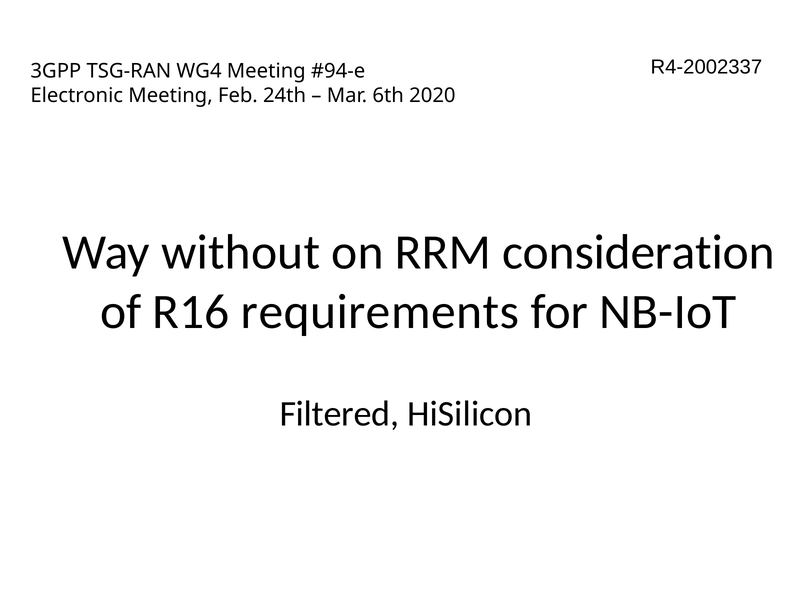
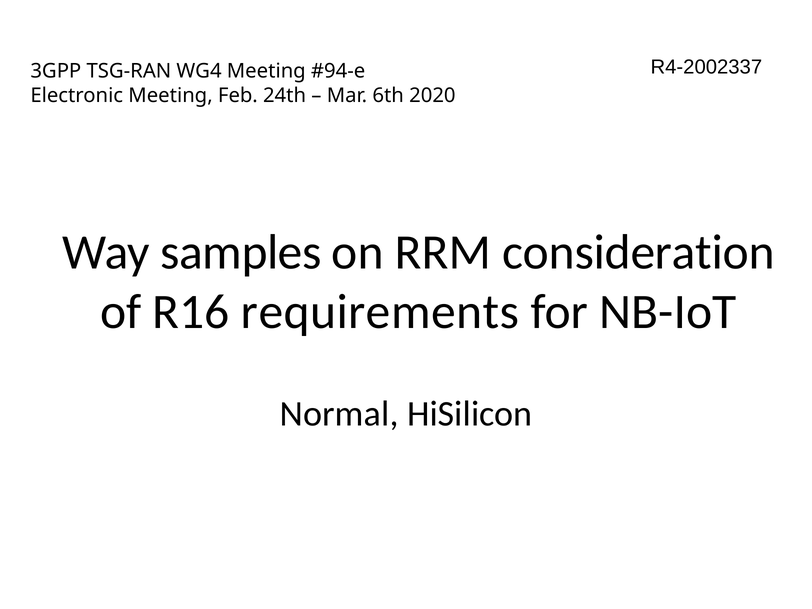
without: without -> samples
Filtered: Filtered -> Normal
